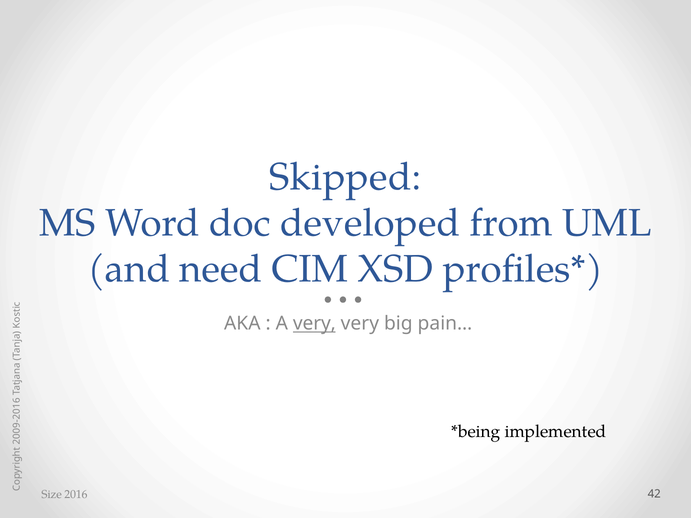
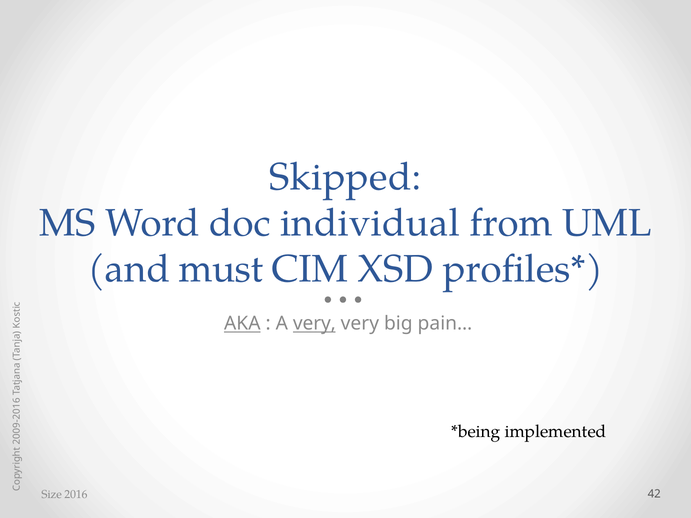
developed: developed -> individual
need: need -> must
AKA underline: none -> present
